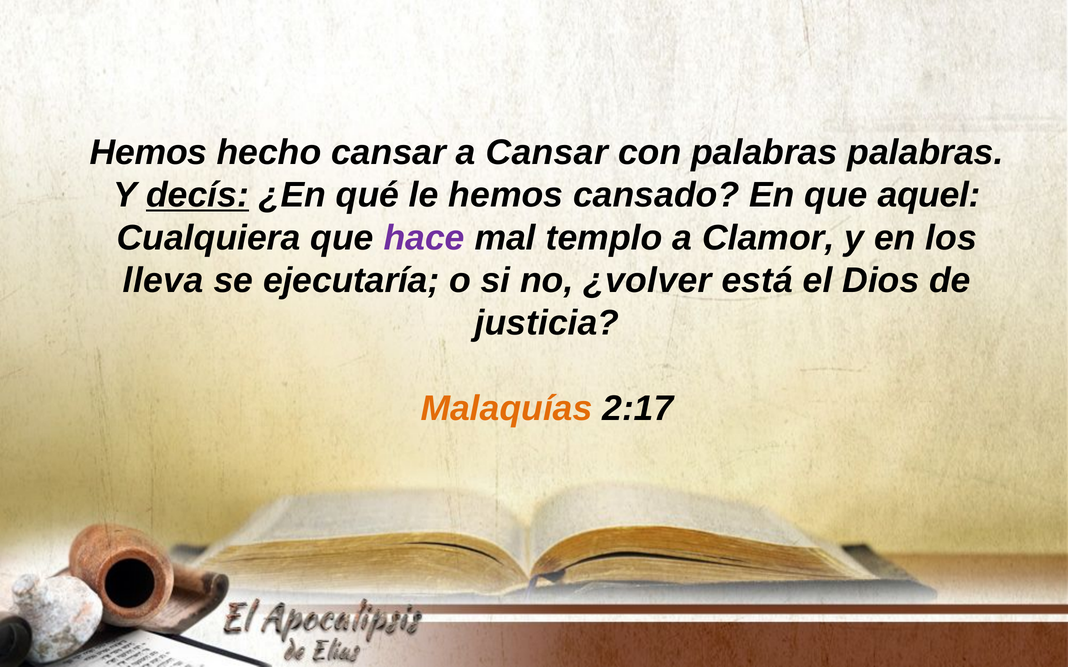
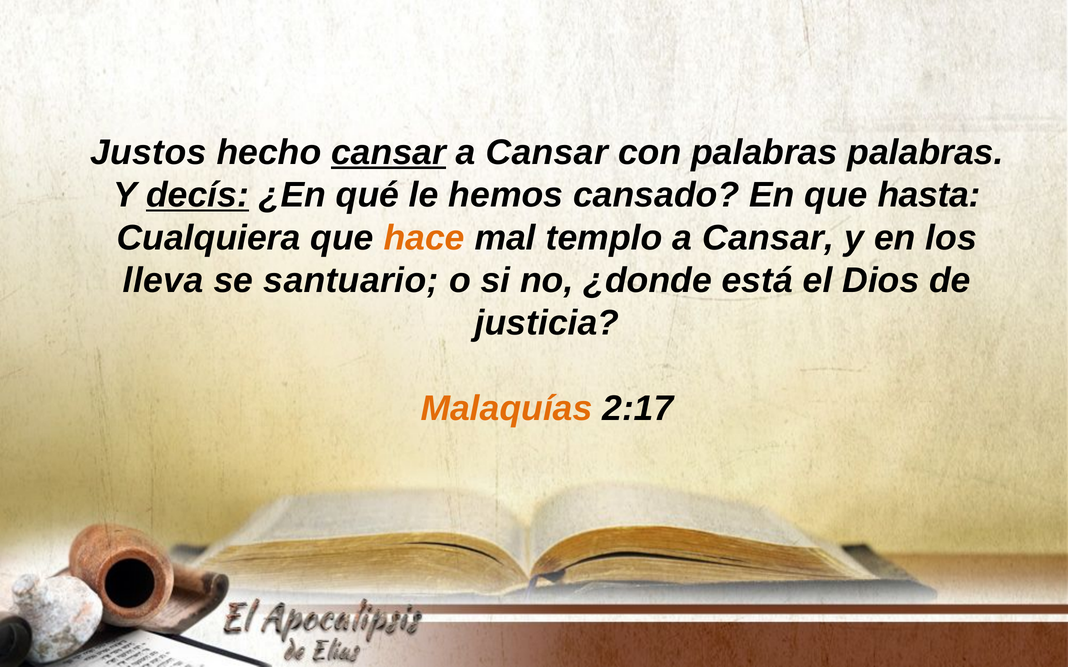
Hemos at (149, 153): Hemos -> Justos
cansar at (389, 153) underline: none -> present
aquel: aquel -> hasta
hace colour: purple -> orange
Clamor at (768, 238): Clamor -> Cansar
ejecutaría: ejecutaría -> santuario
¿volver: ¿volver -> ¿donde
